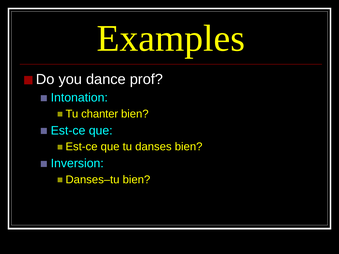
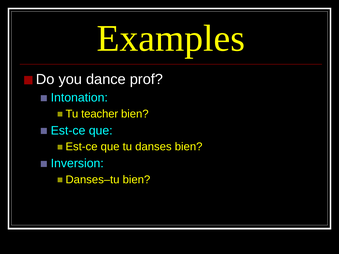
chanter: chanter -> teacher
